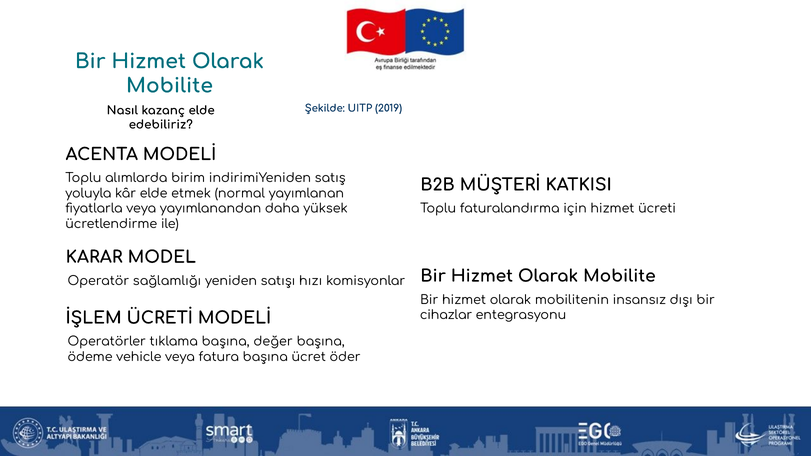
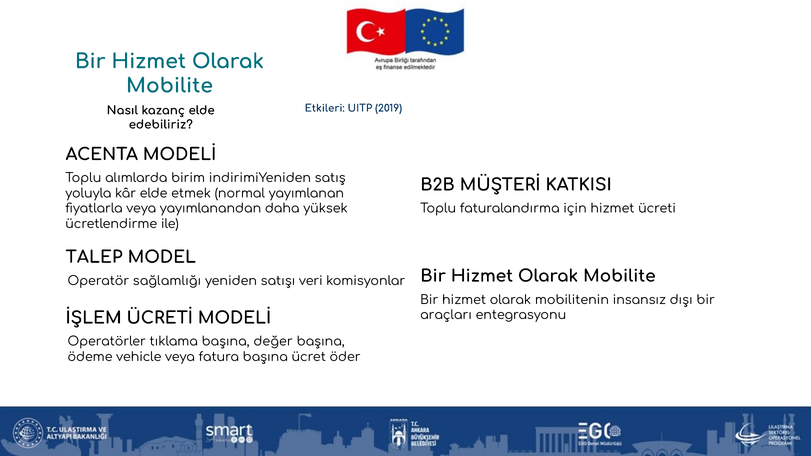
Şekilde: Şekilde -> Etkileri
KARAR: KARAR -> TALEP
hızı: hızı -> veri
cihazlar: cihazlar -> araçları
